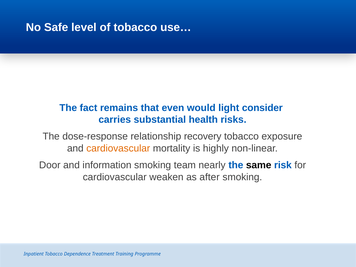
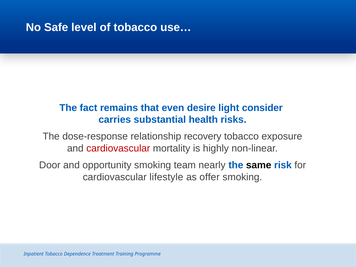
would: would -> desire
cardiovascular at (118, 148) colour: orange -> red
information: information -> opportunity
weaken: weaken -> lifestyle
after: after -> offer
